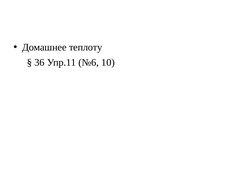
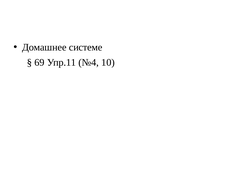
теплоту: теплоту -> системе
36: 36 -> 69
№6: №6 -> №4
